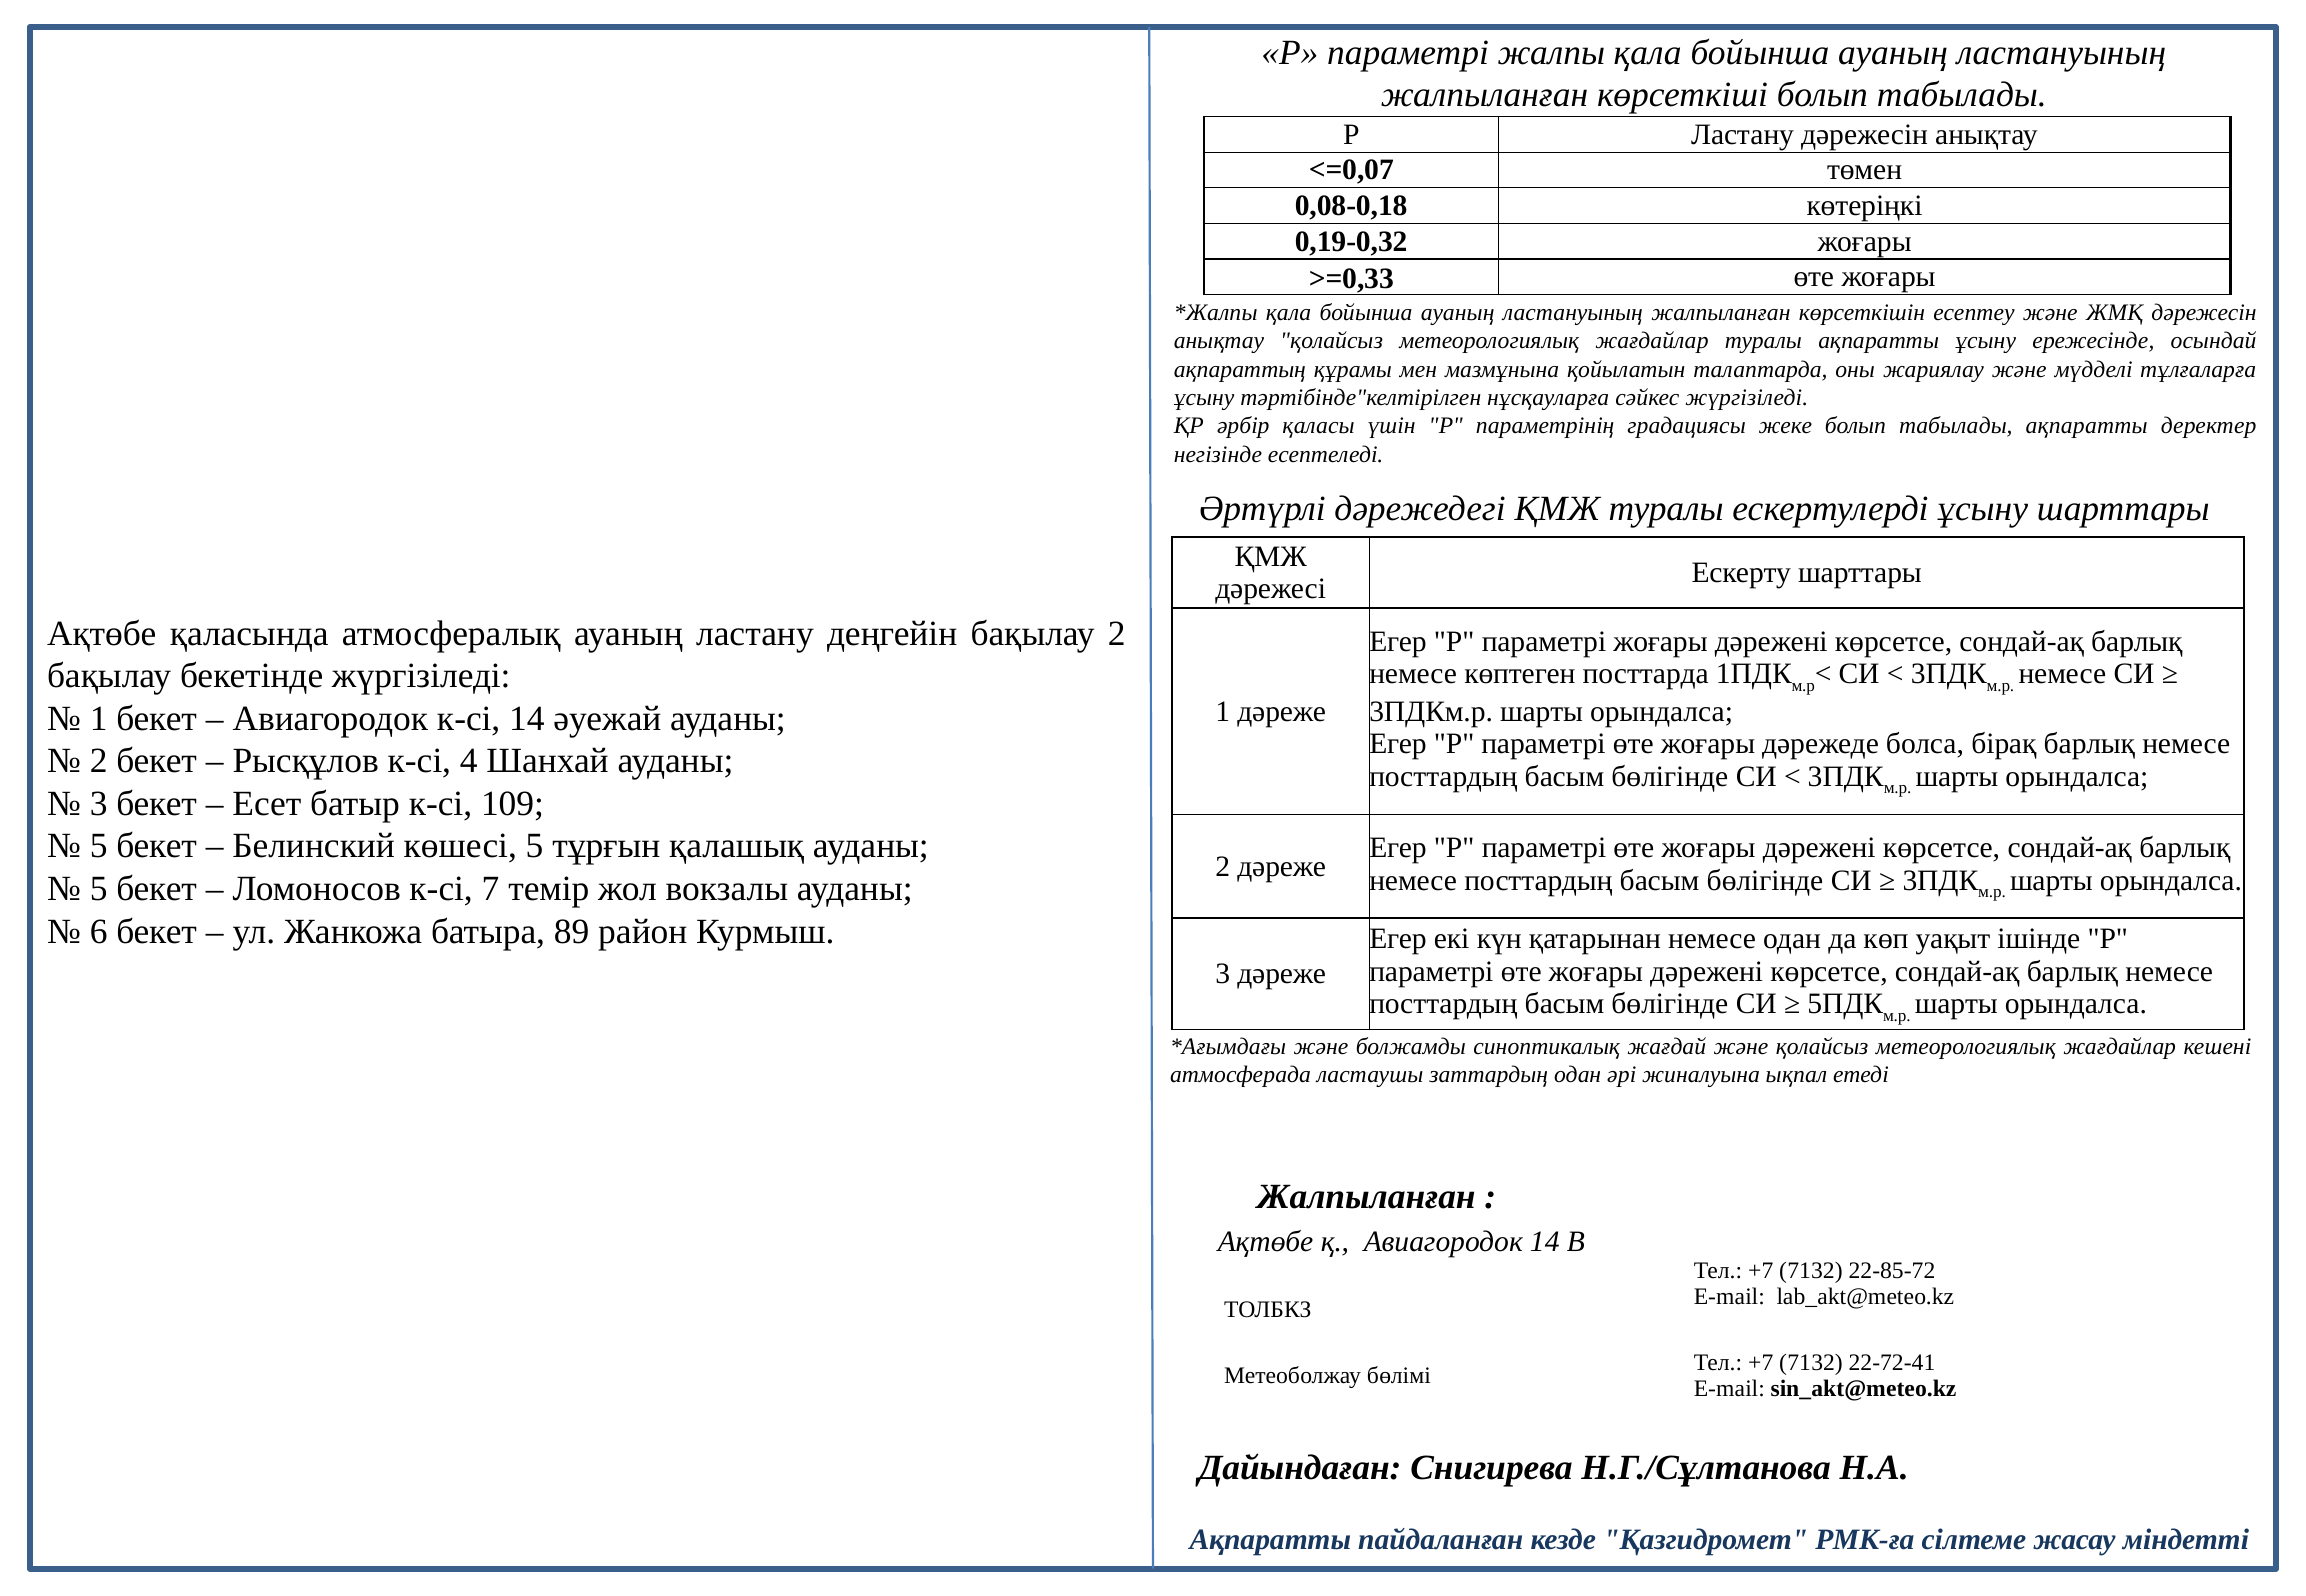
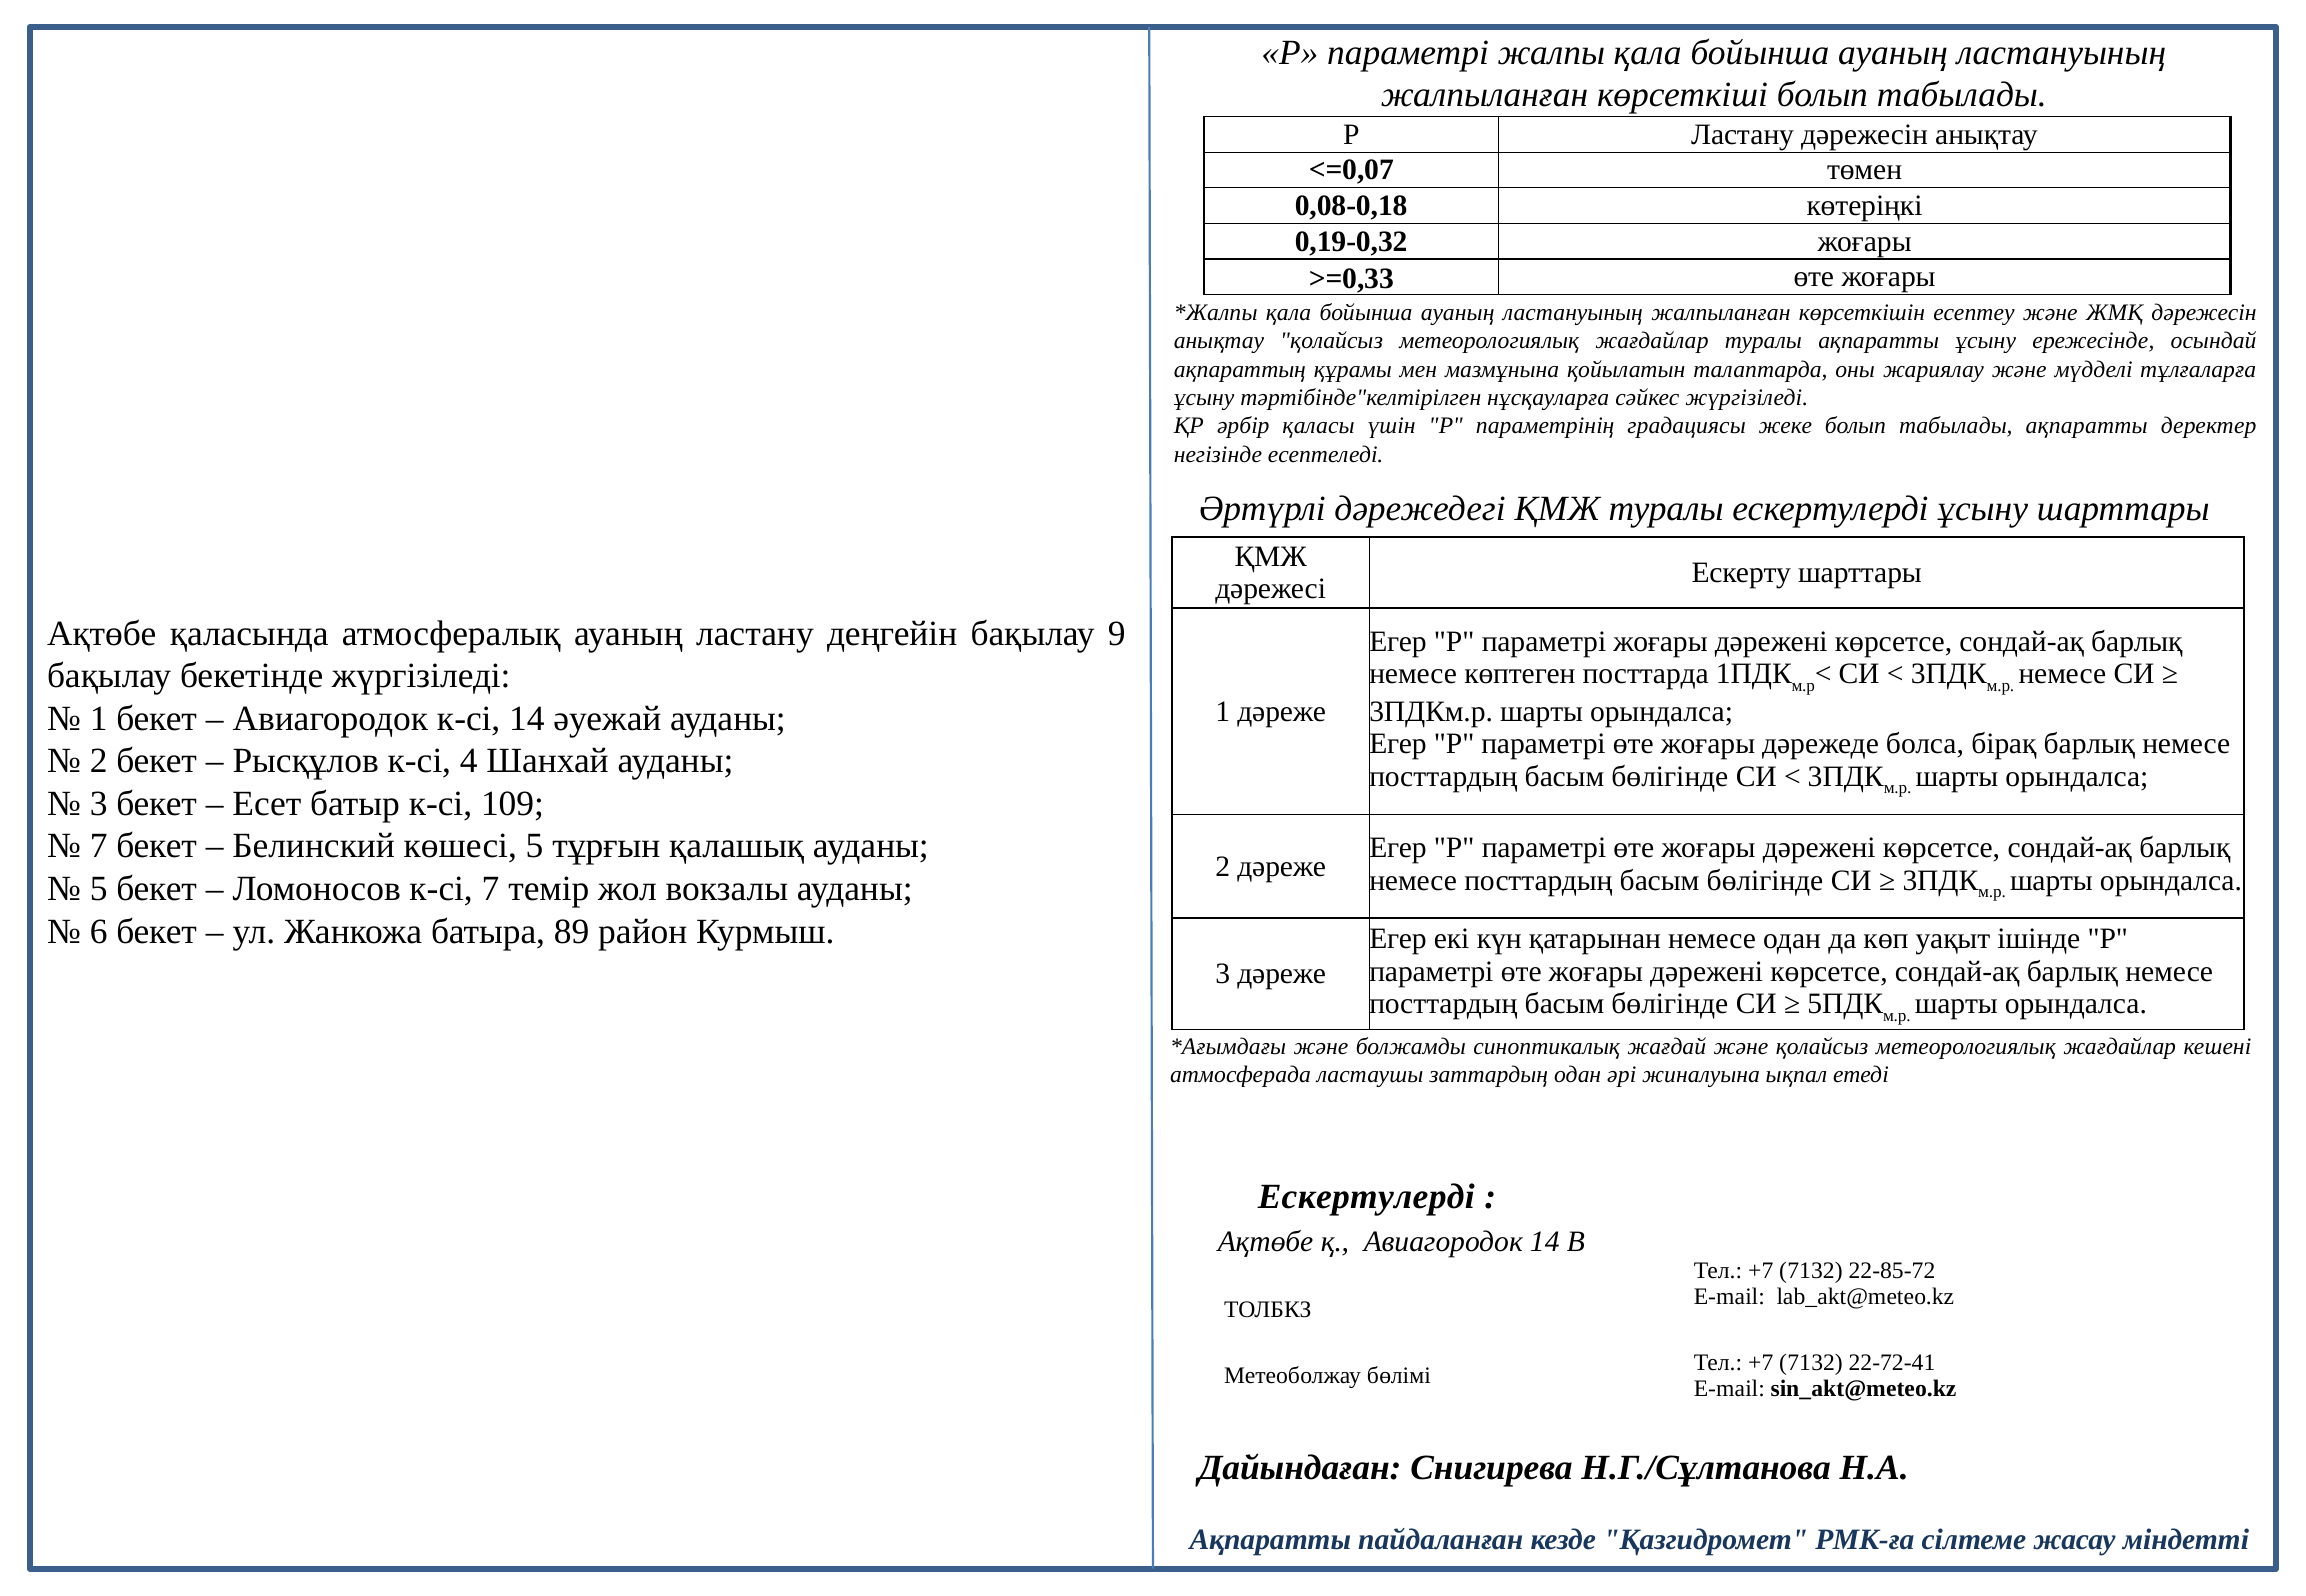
бақылау 2: 2 -> 9
5 at (99, 847): 5 -> 7
Жалпыланған at (1366, 1197): Жалпыланған -> Ескертулерді
